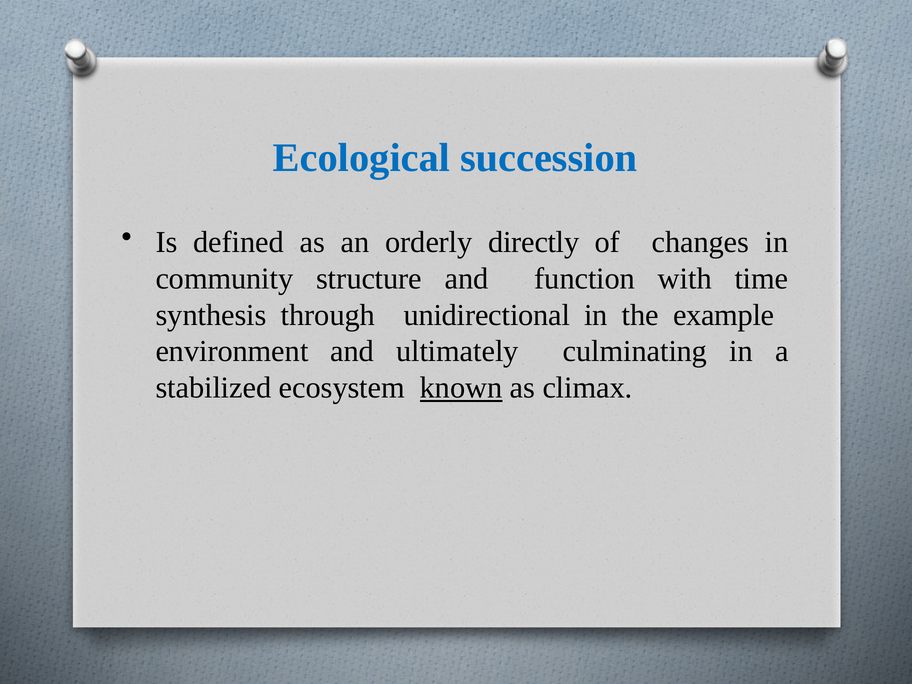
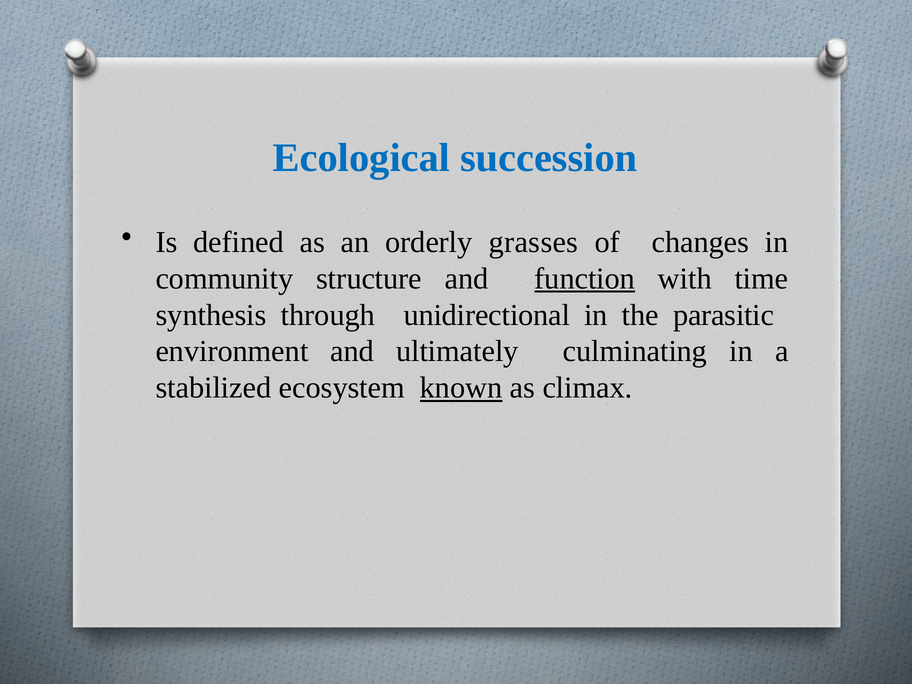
directly: directly -> grasses
function underline: none -> present
example: example -> parasitic
